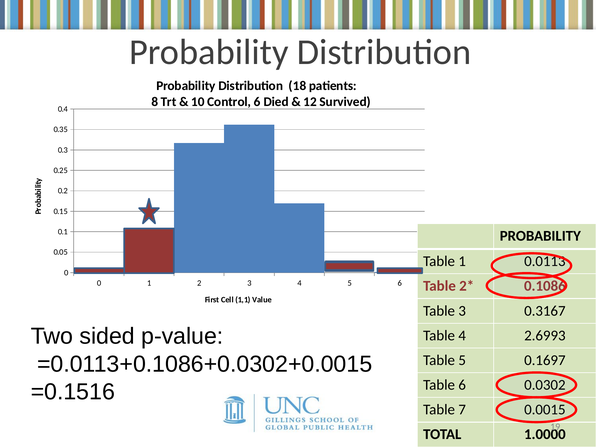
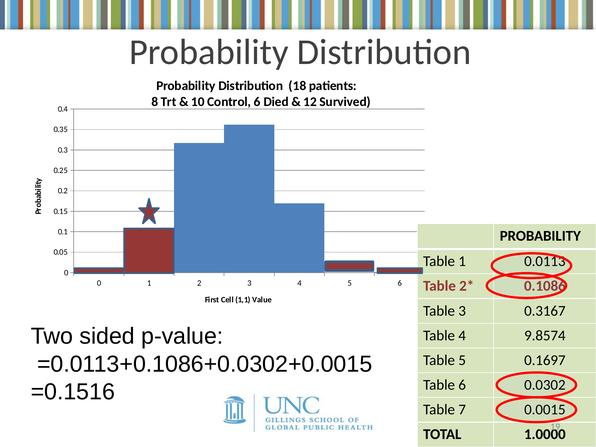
2.6993: 2.6993 -> 9.8574
